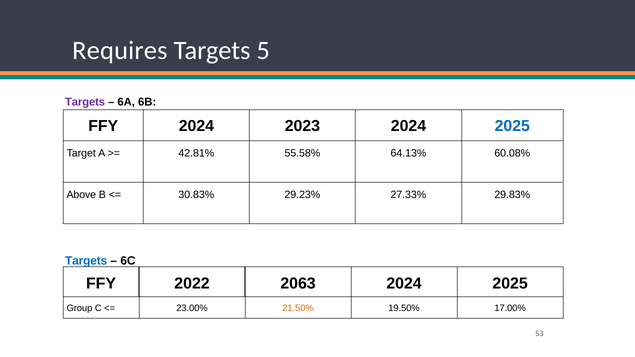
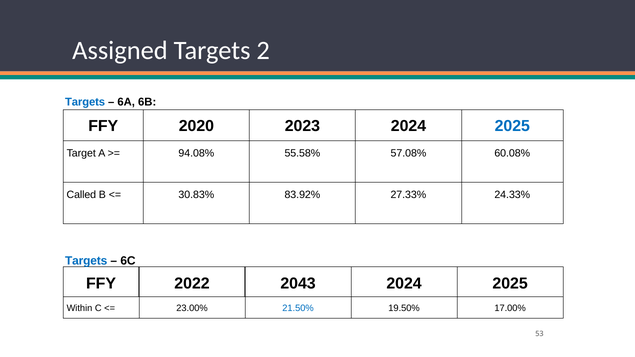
Requires: Requires -> Assigned
5: 5 -> 2
Targets at (85, 102) colour: purple -> blue
FFY 2024: 2024 -> 2020
42.81%: 42.81% -> 94.08%
64.13%: 64.13% -> 57.08%
Above: Above -> Called
29.23%: 29.23% -> 83.92%
29.83%: 29.83% -> 24.33%
2063: 2063 -> 2043
Group: Group -> Within
21.50% colour: orange -> blue
